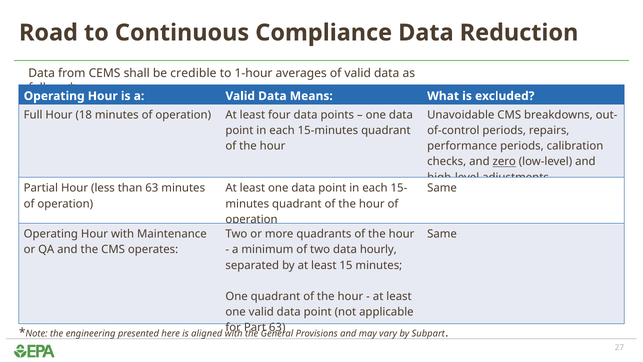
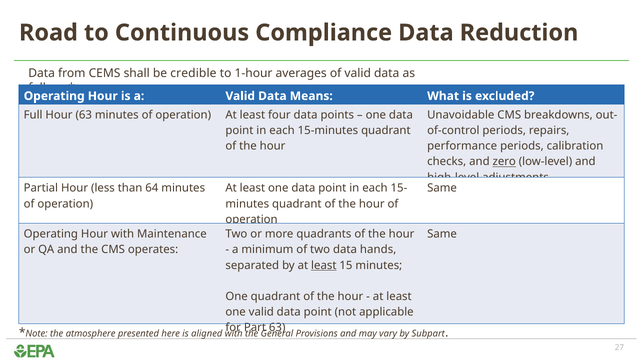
Hour 18: 18 -> 63
than 63: 63 -> 64
hourly: hourly -> hands
least at (324, 265) underline: none -> present
engineering: engineering -> atmosphere
